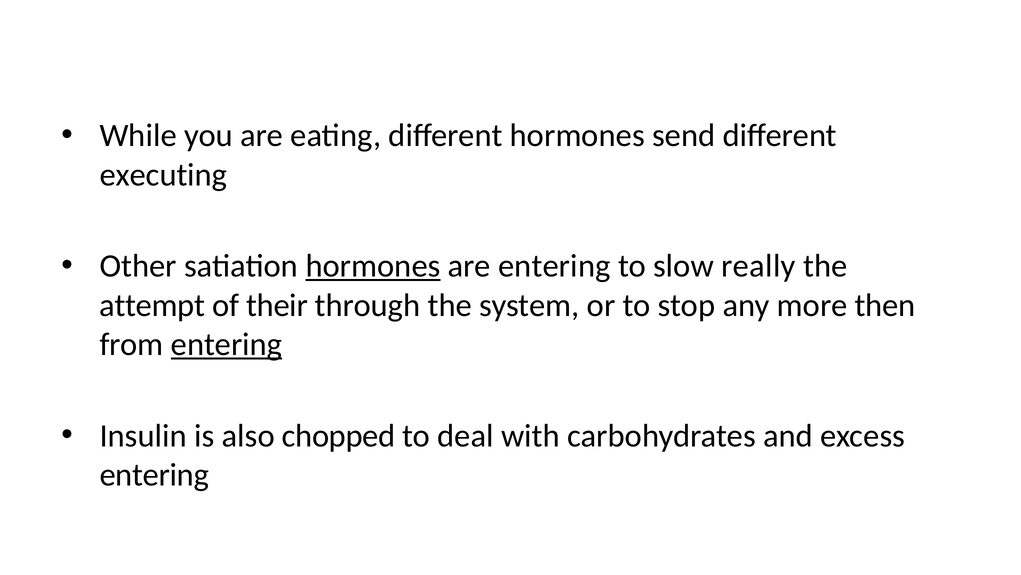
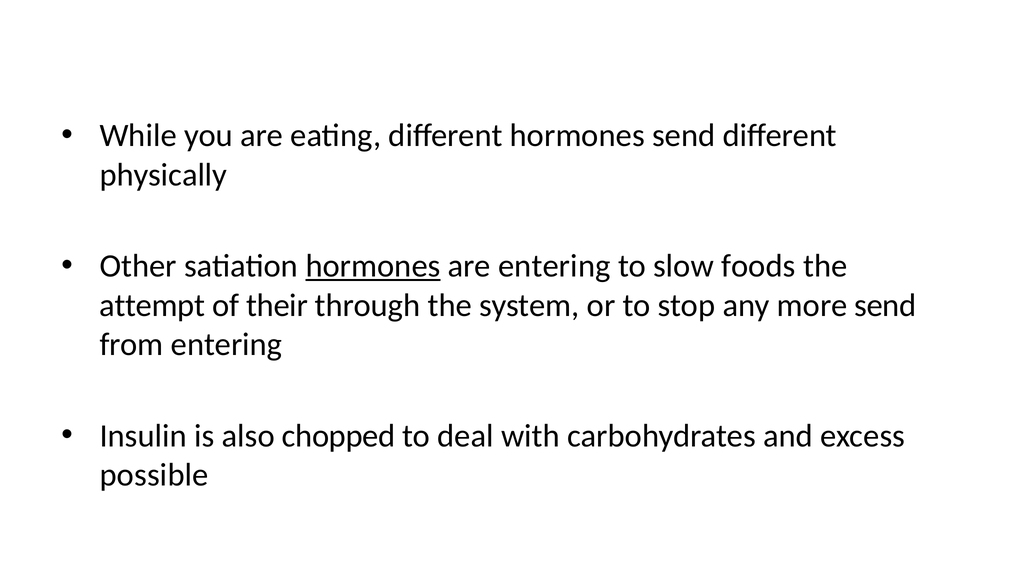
executing: executing -> physically
really: really -> foods
more then: then -> send
entering at (227, 344) underline: present -> none
entering at (154, 474): entering -> possible
